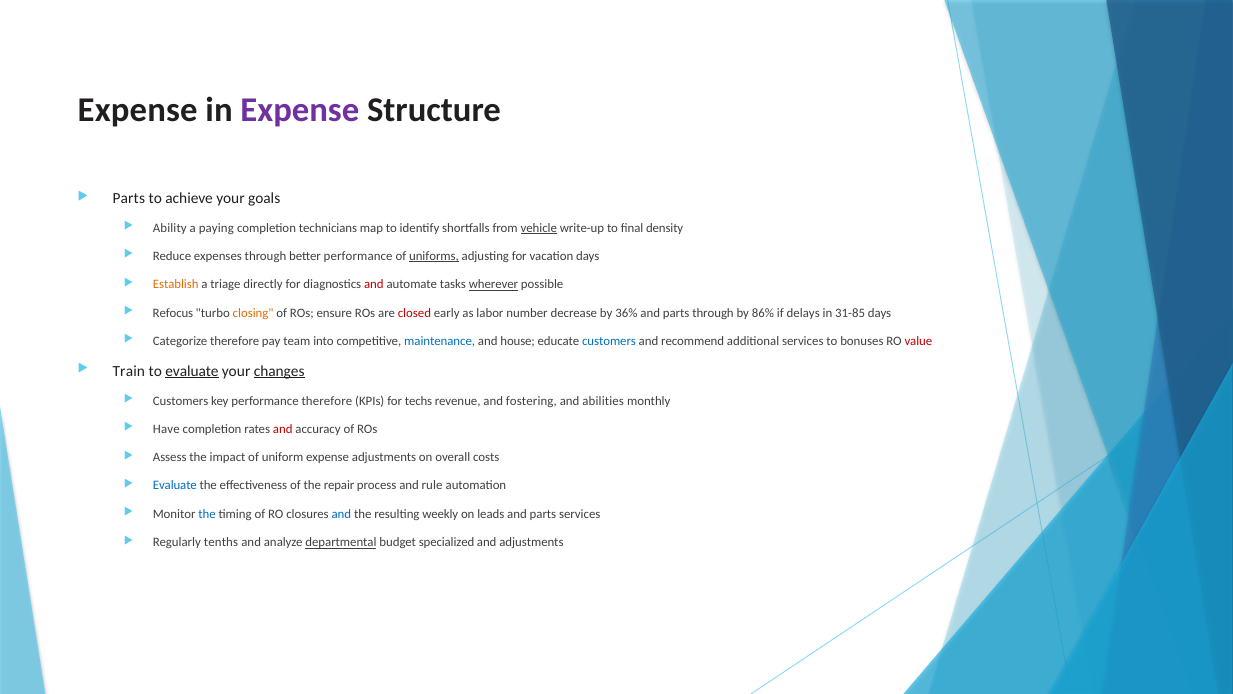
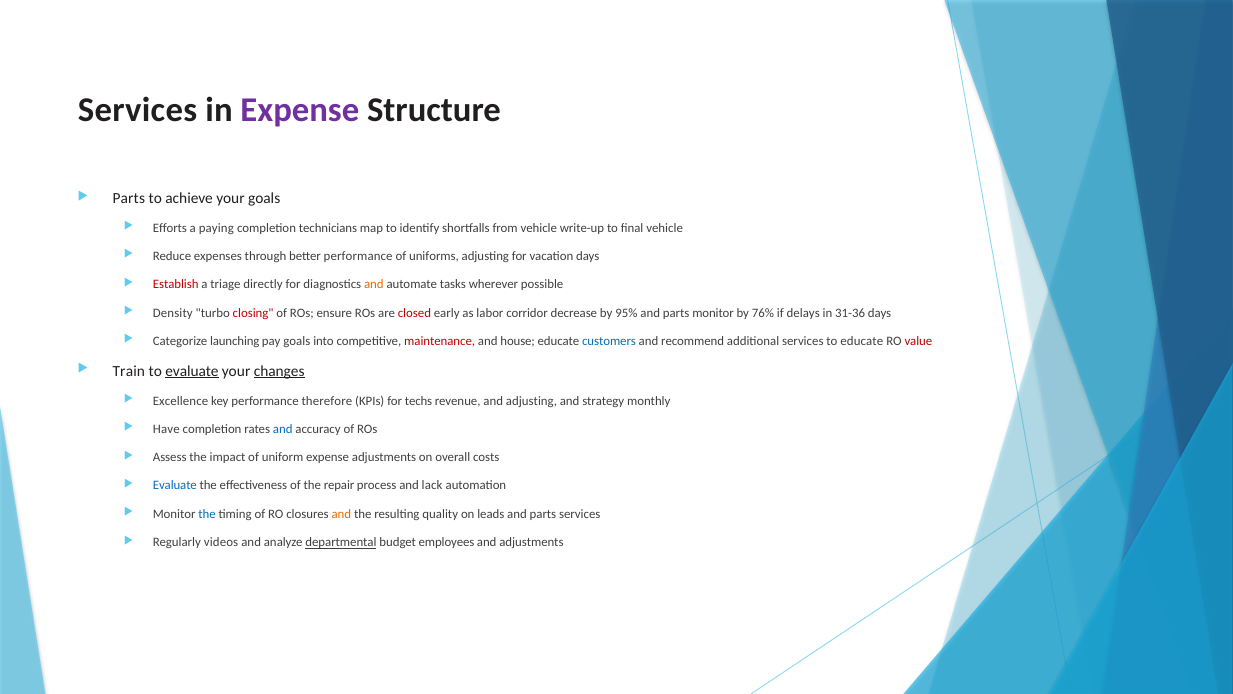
Expense at (138, 110): Expense -> Services
Ability: Ability -> Efforts
vehicle at (539, 228) underline: present -> none
final density: density -> vehicle
uniforms underline: present -> none
Establish colour: orange -> red
and at (374, 284) colour: red -> orange
wherever underline: present -> none
Refocus: Refocus -> Density
closing colour: orange -> red
number: number -> corridor
36%: 36% -> 95%
parts through: through -> monitor
86%: 86% -> 76%
31-85: 31-85 -> 31-36
Categorize therefore: therefore -> launching
pay team: team -> goals
maintenance colour: blue -> red
to bonuses: bonuses -> educate
Customers at (181, 401): Customers -> Excellence
and fostering: fostering -> adjusting
abilities: abilities -> strategy
and at (283, 429) colour: red -> blue
rule: rule -> lack
and at (341, 514) colour: blue -> orange
weekly: weekly -> quality
tenths: tenths -> videos
specialized: specialized -> employees
